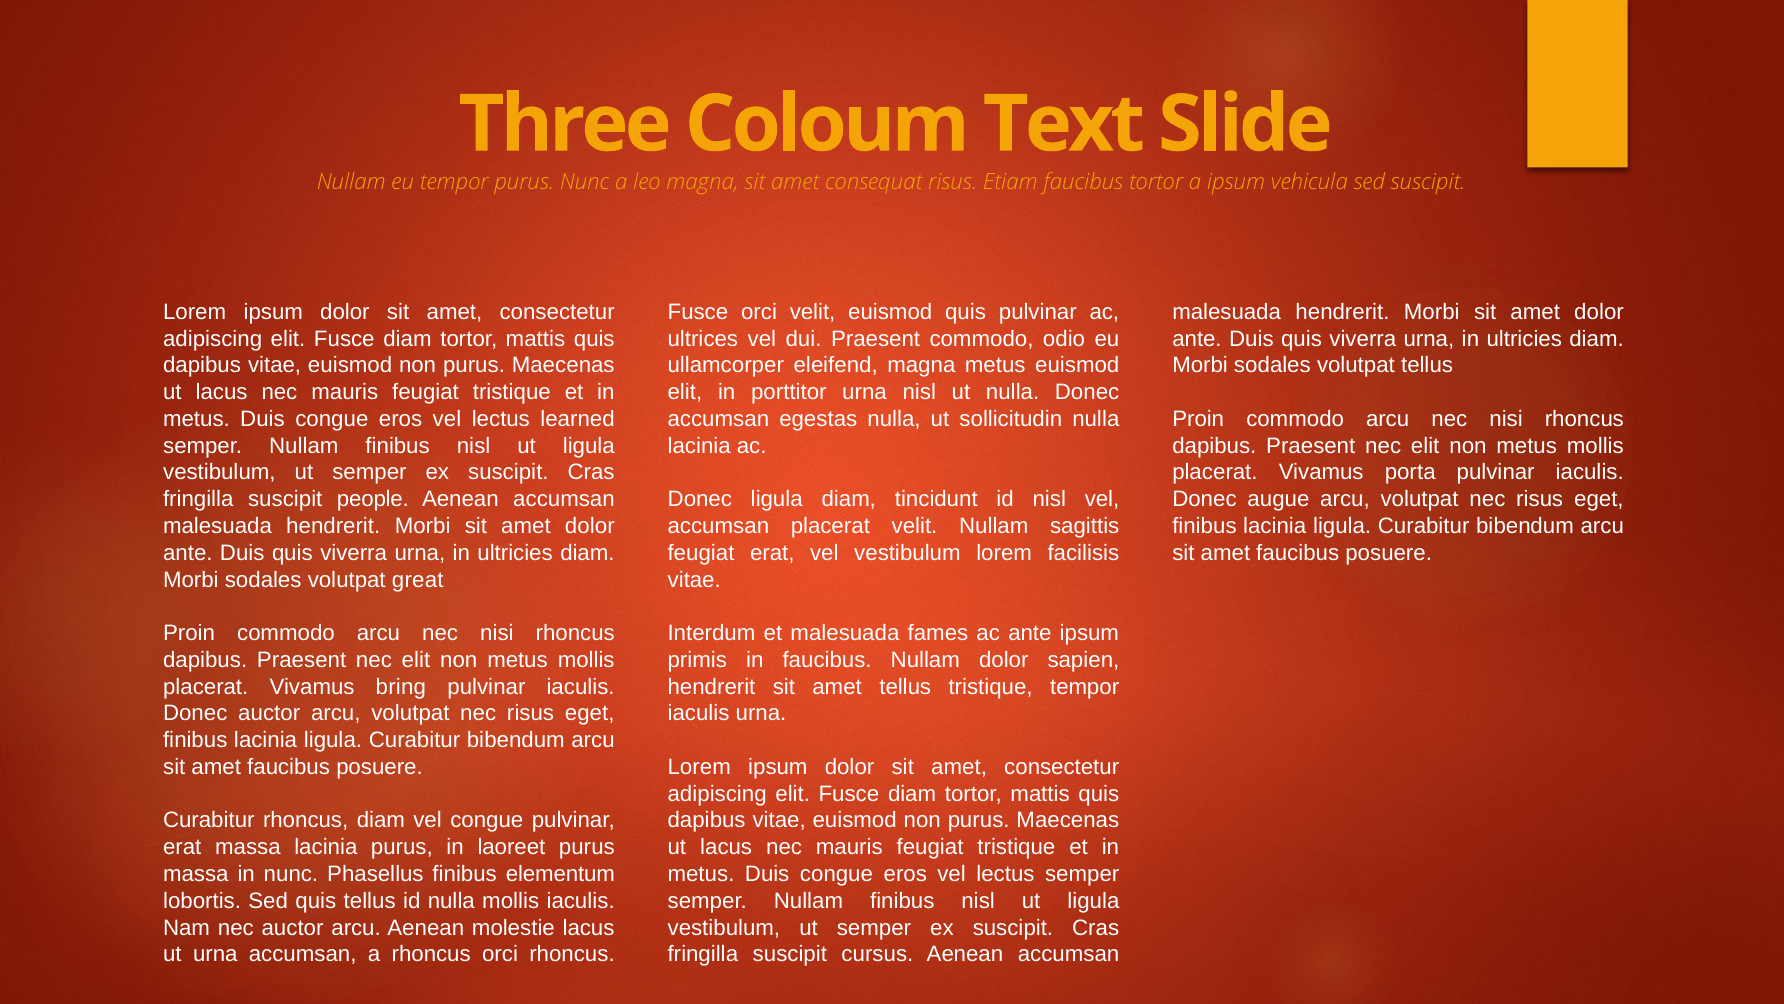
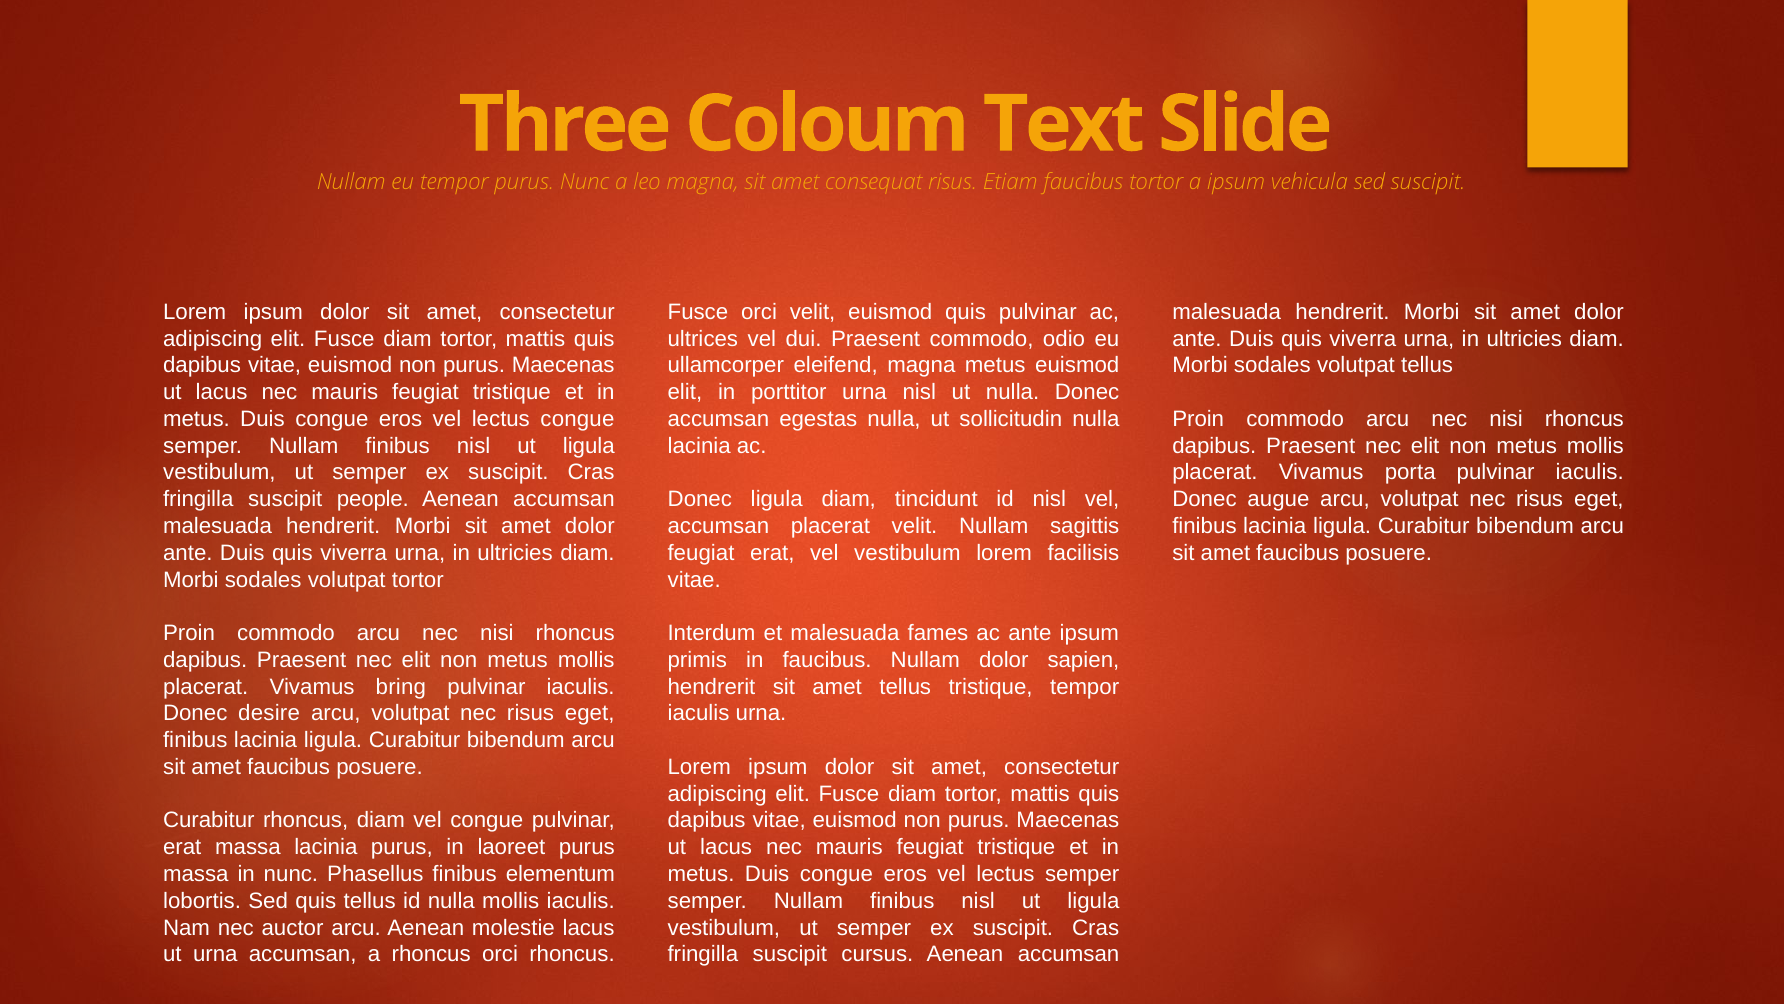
lectus learned: learned -> congue
volutpat great: great -> tortor
Donec auctor: auctor -> desire
